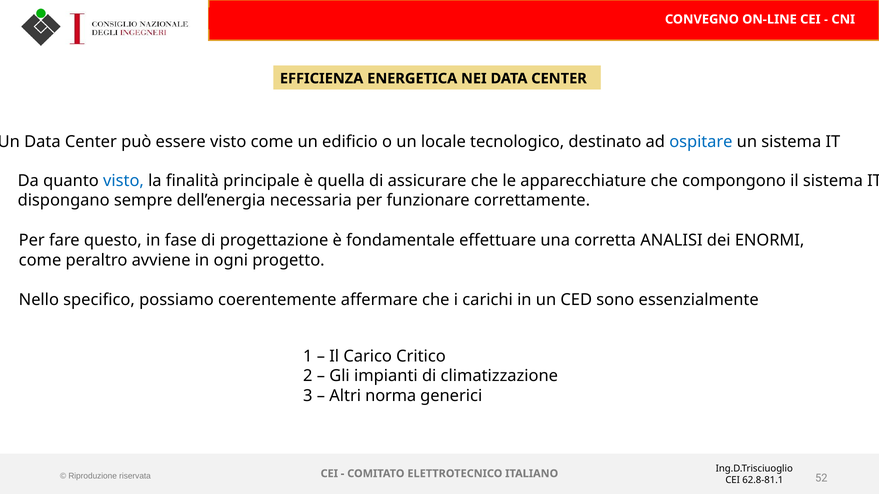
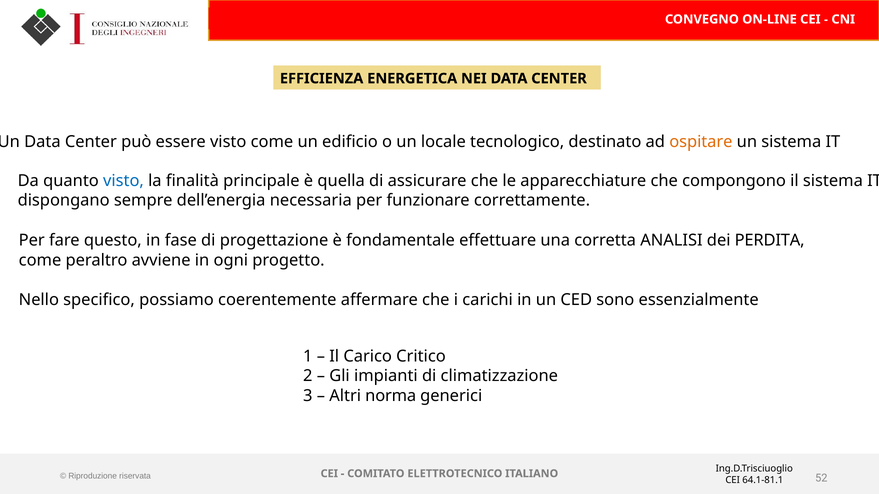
ospitare colour: blue -> orange
ENORMI: ENORMI -> PERDITA
62.8-81.1: 62.8-81.1 -> 64.1-81.1
